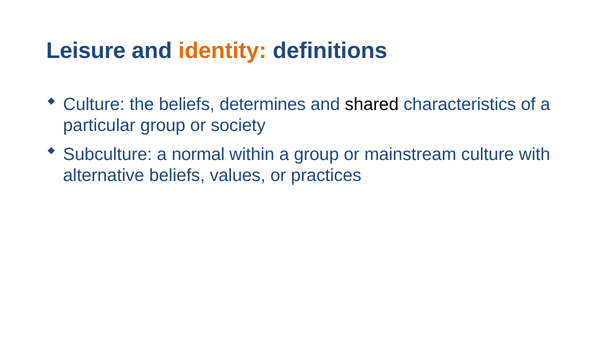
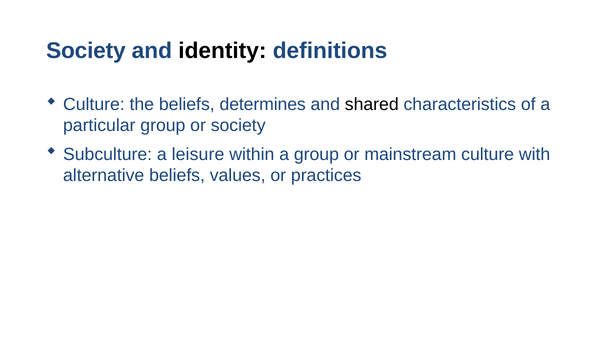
Leisure at (86, 51): Leisure -> Society
identity colour: orange -> black
normal: normal -> leisure
